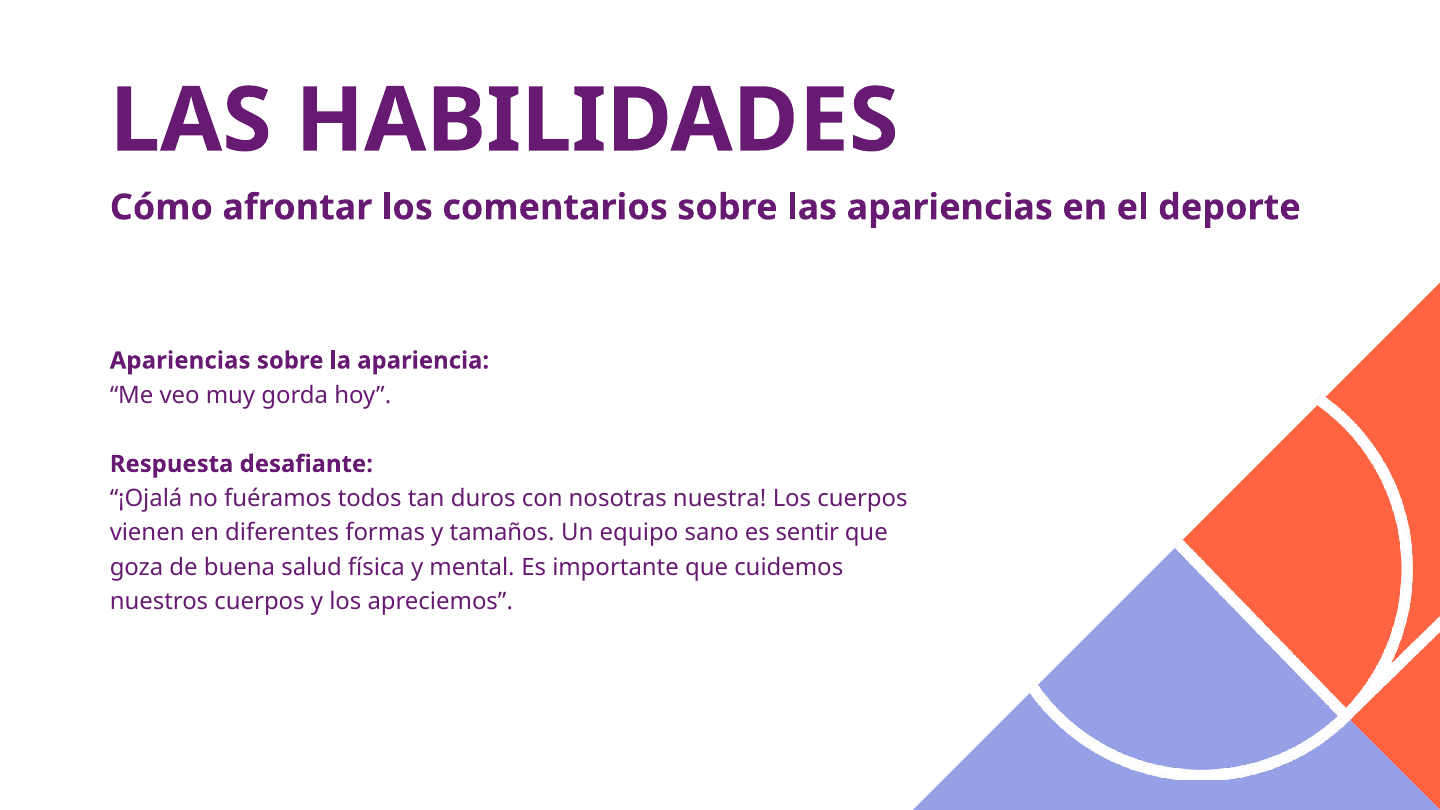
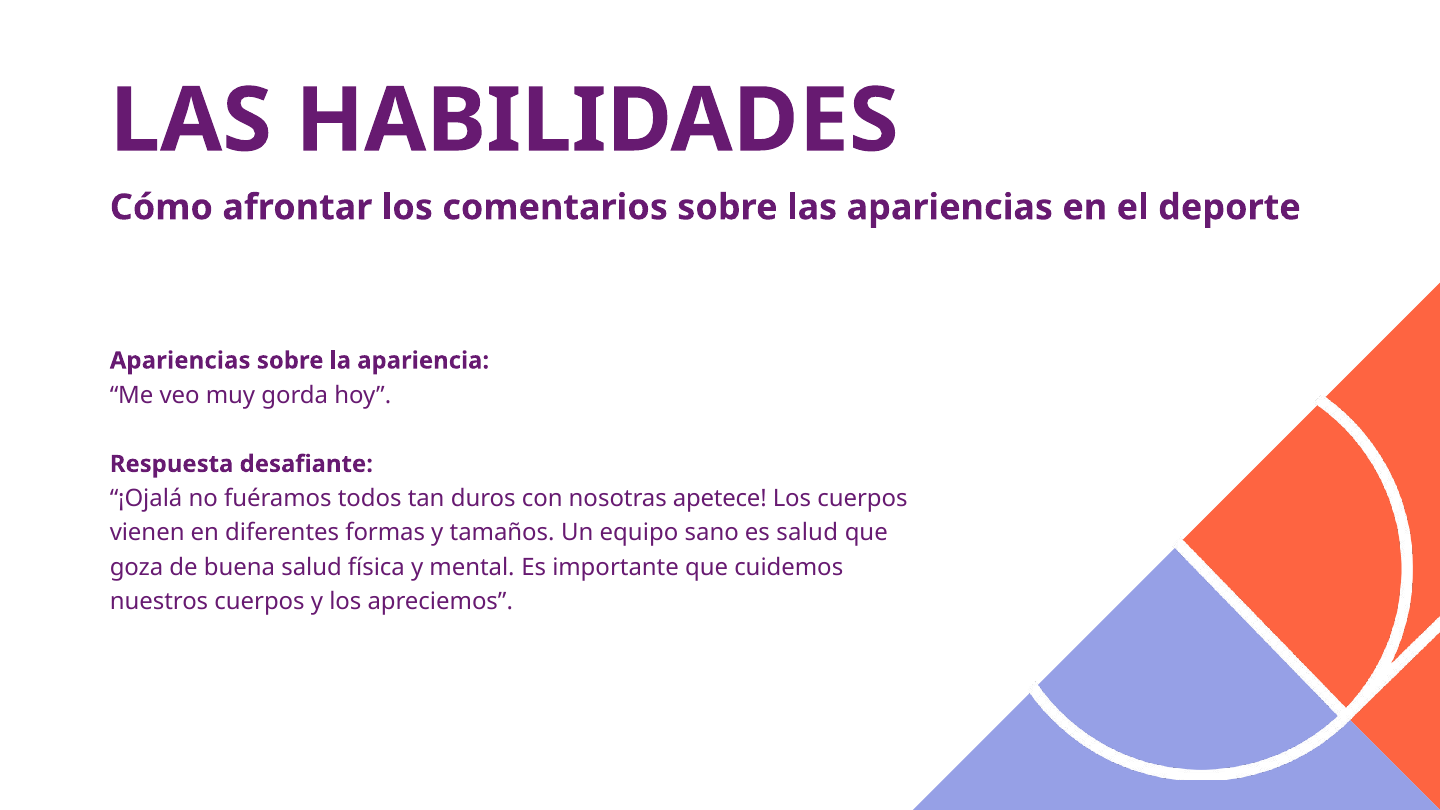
nuestra: nuestra -> apetece
es sentir: sentir -> salud
